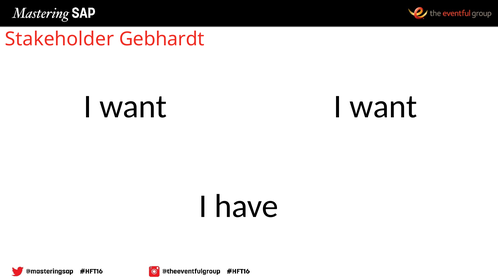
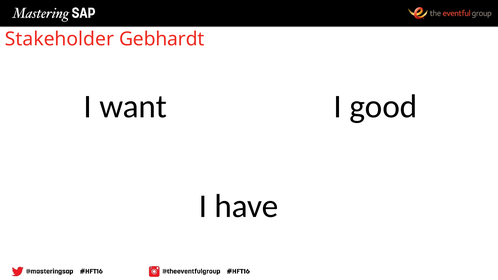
want I want: want -> good
